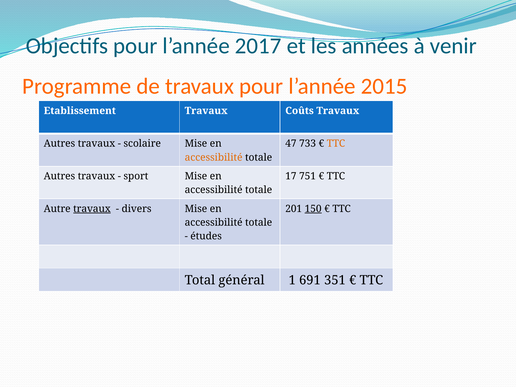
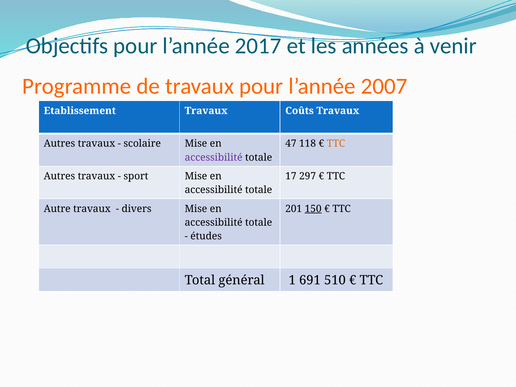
2015: 2015 -> 2007
733: 733 -> 118
accessibilité at (214, 157) colour: orange -> purple
751: 751 -> 297
travaux at (92, 209) underline: present -> none
351: 351 -> 510
